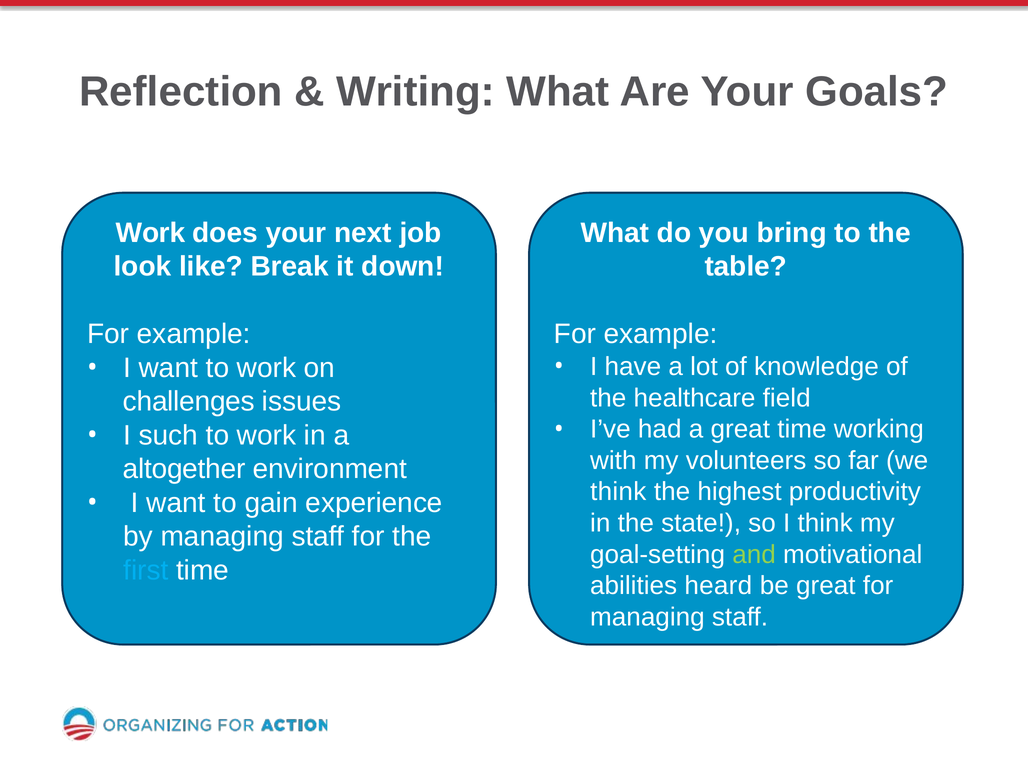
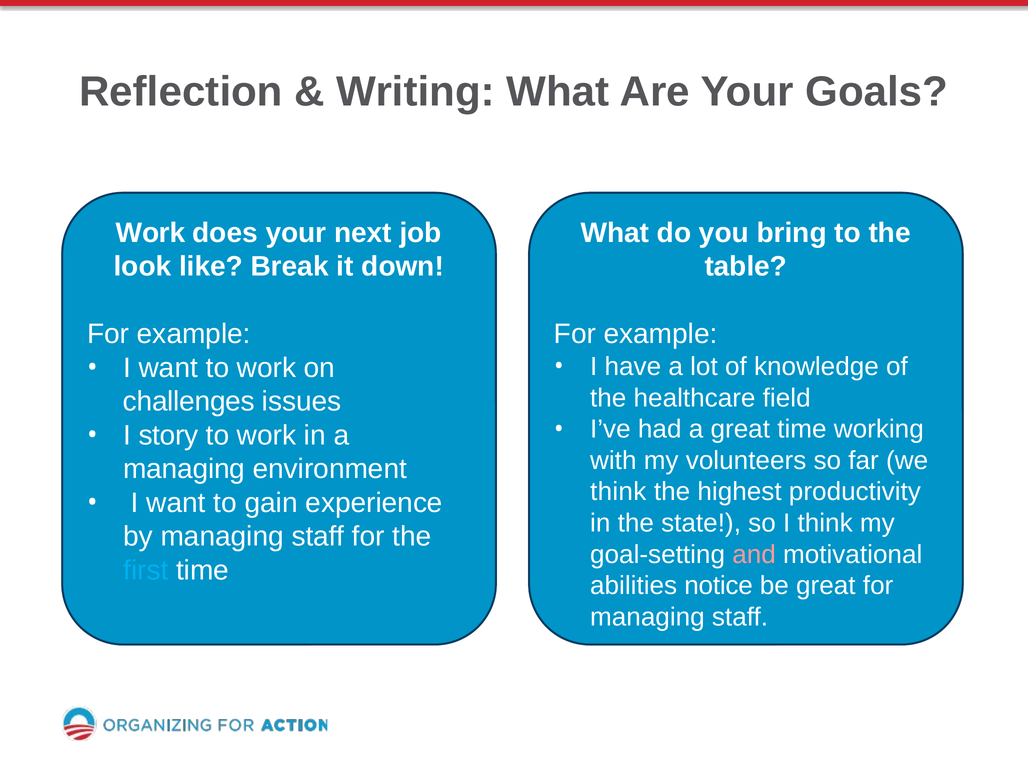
such: such -> story
altogether at (184, 469): altogether -> managing
and colour: light green -> pink
heard: heard -> notice
